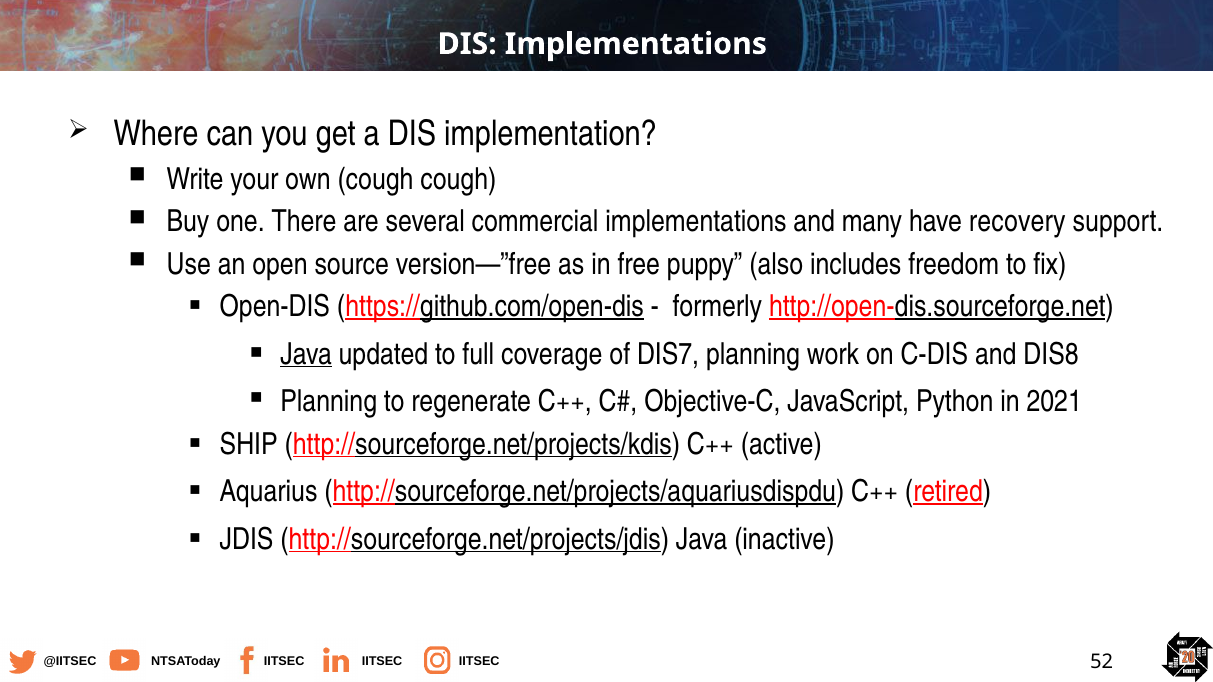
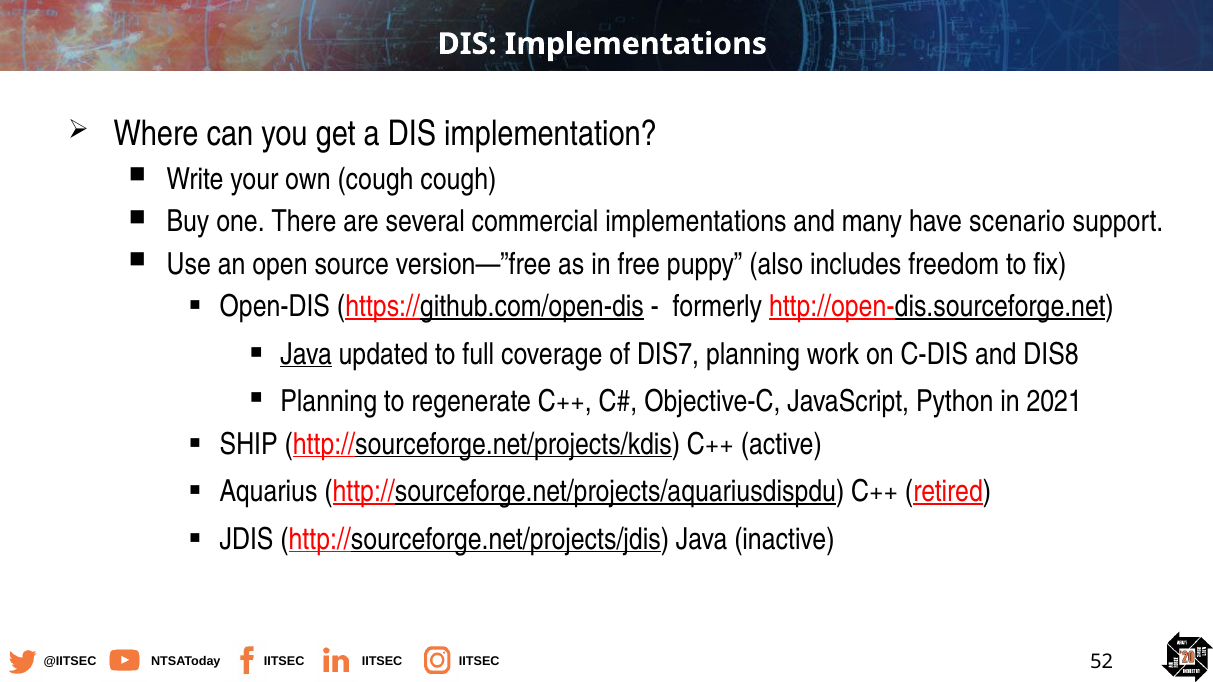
recovery: recovery -> scenario
